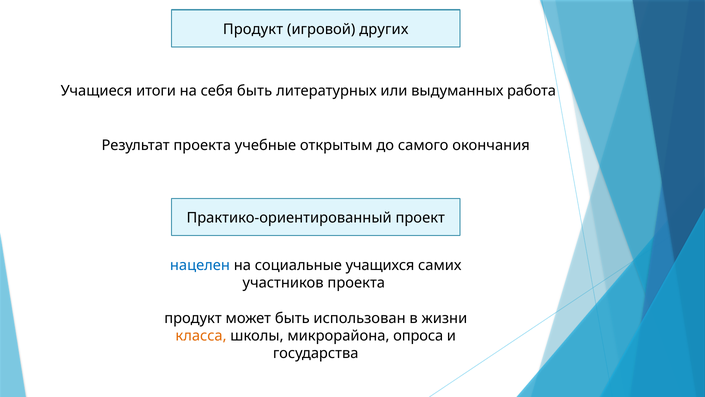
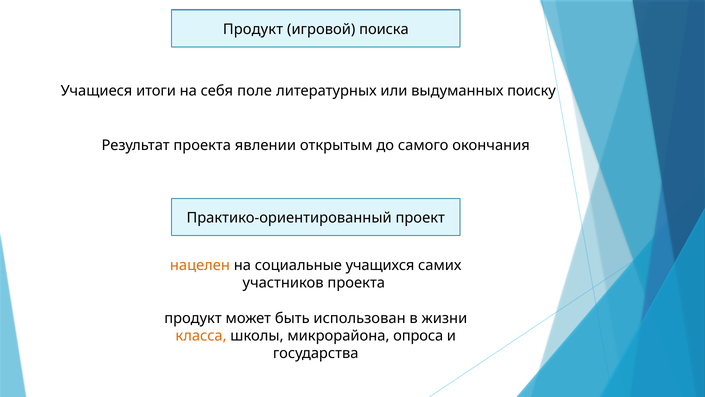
других: других -> поиска
себя быть: быть -> поле
работа: работа -> поиску
учебные: учебные -> явлении
нацелен colour: blue -> orange
